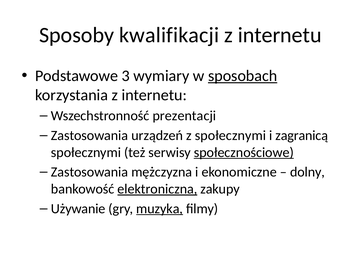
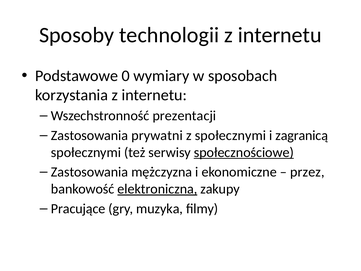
kwalifikacji: kwalifikacji -> technologii
3: 3 -> 0
sposobach underline: present -> none
urządzeń: urządzeń -> prywatni
dolny: dolny -> przez
Używanie: Używanie -> Pracujące
muzyka underline: present -> none
